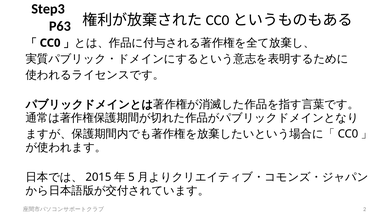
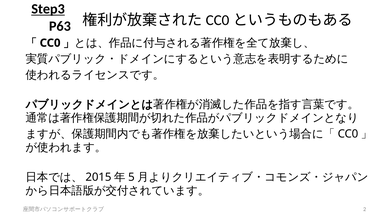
Step3 underline: none -> present
